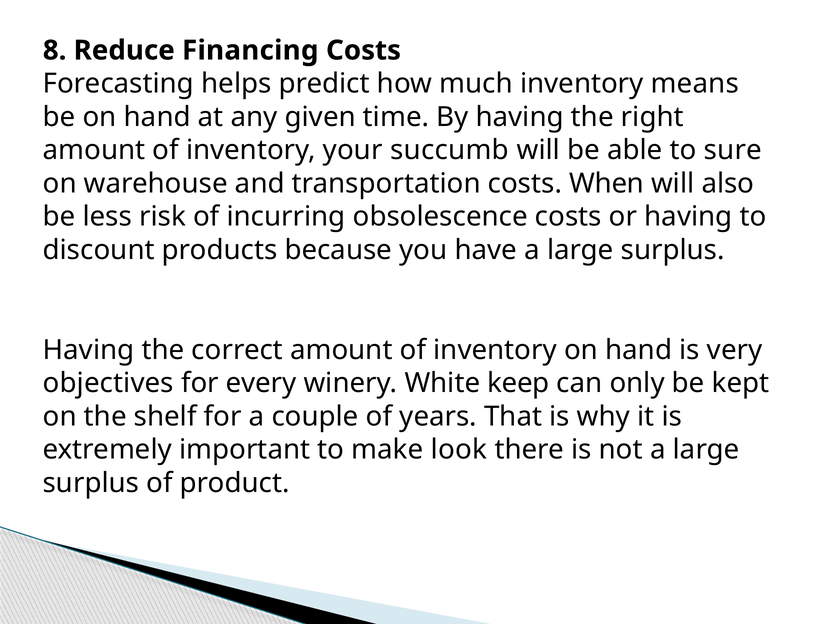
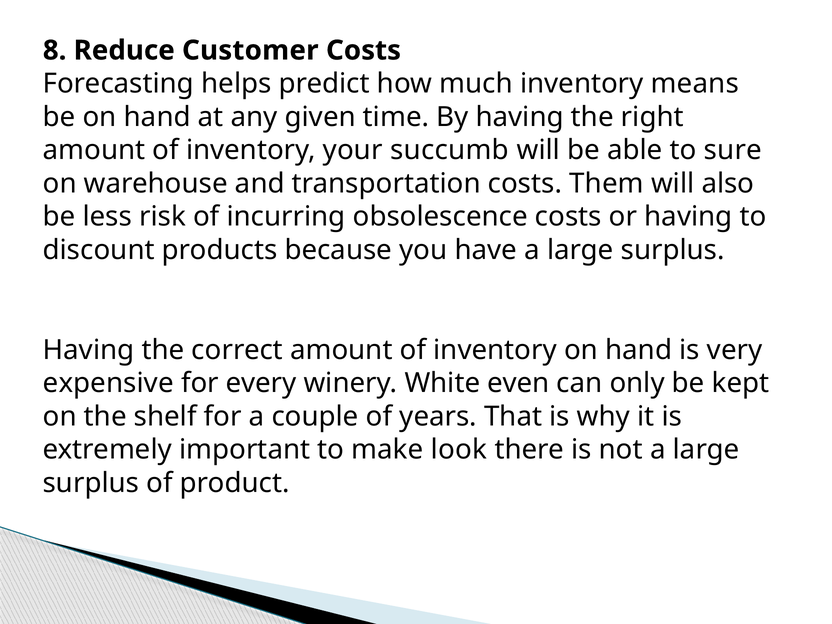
Financing: Financing -> Customer
When: When -> Them
objectives: objectives -> expensive
keep: keep -> even
